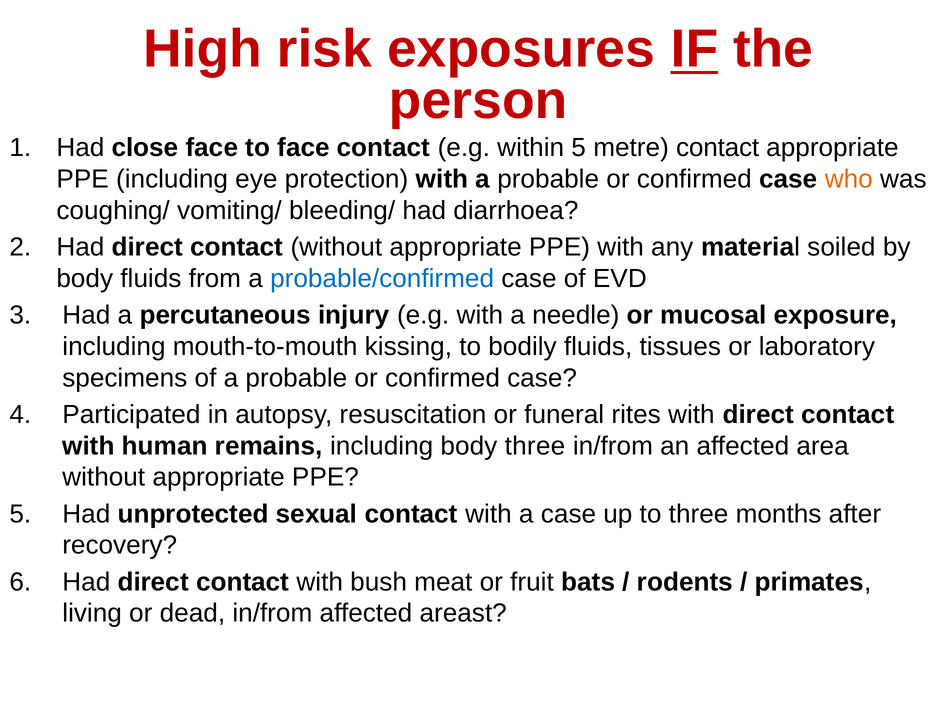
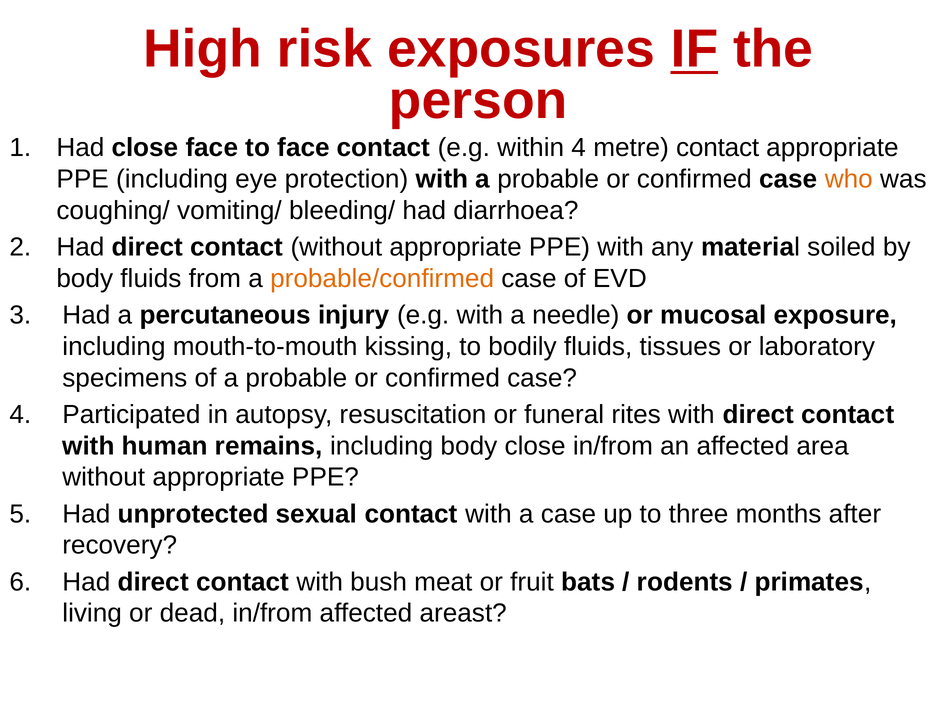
within 5: 5 -> 4
probable/confirmed colour: blue -> orange
body three: three -> close
